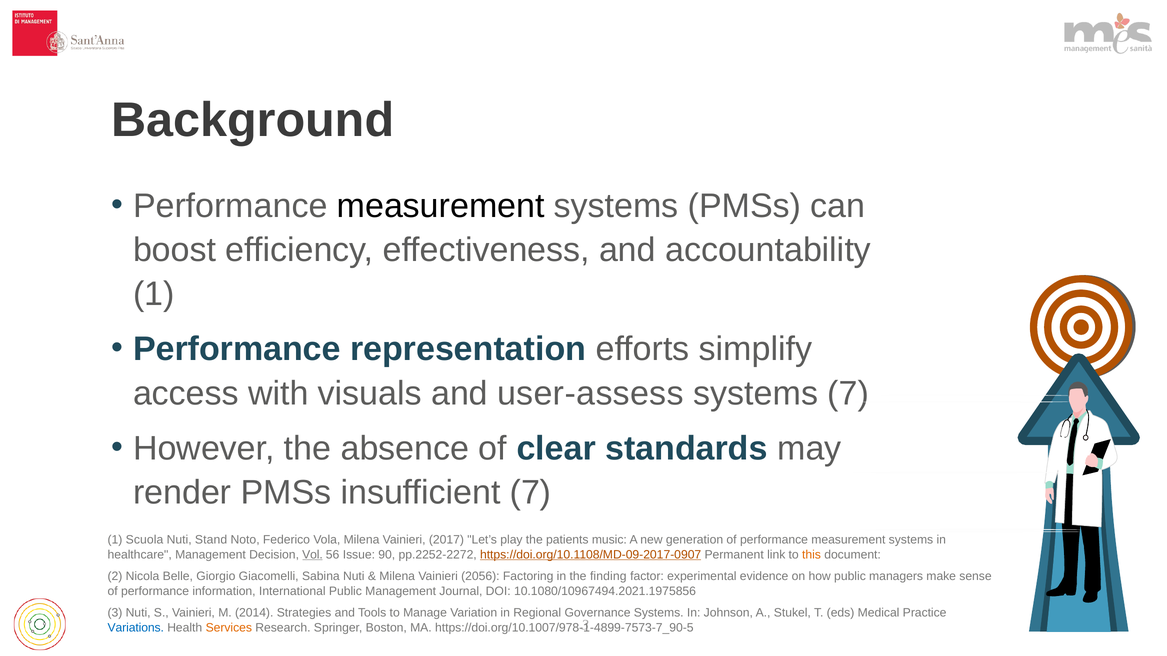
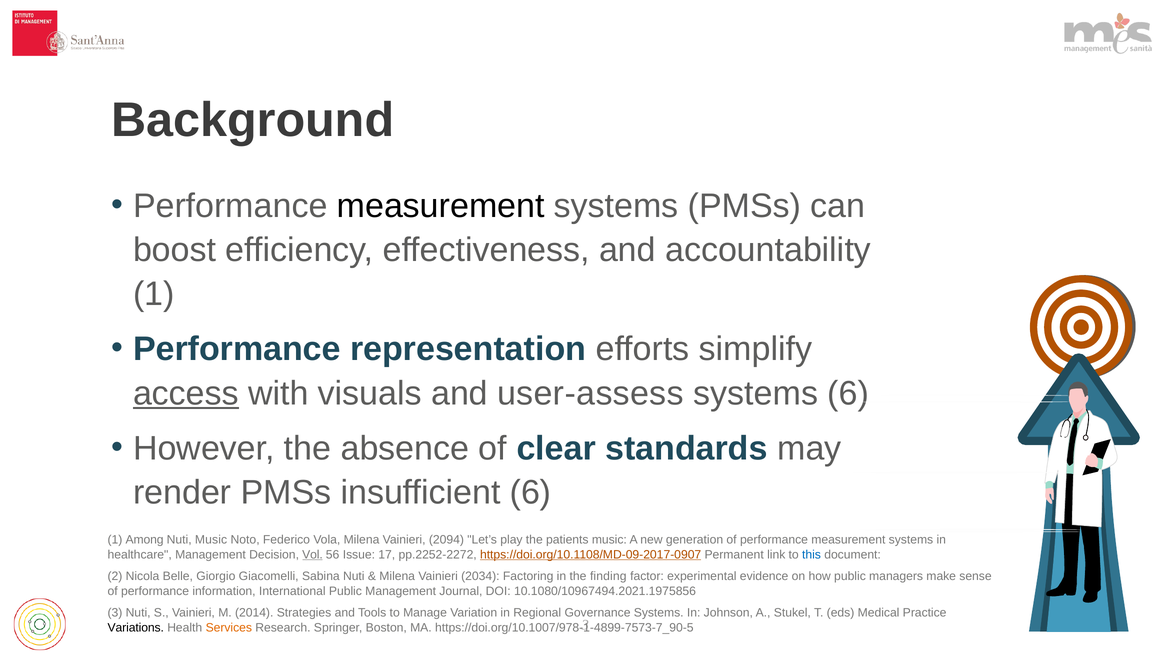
access underline: none -> present
systems 7: 7 -> 6
insufficient 7: 7 -> 6
Scuola: Scuola -> Among
Nuti Stand: Stand -> Music
2017: 2017 -> 2094
90: 90 -> 17
this colour: orange -> blue
2056: 2056 -> 2034
Variations colour: blue -> black
